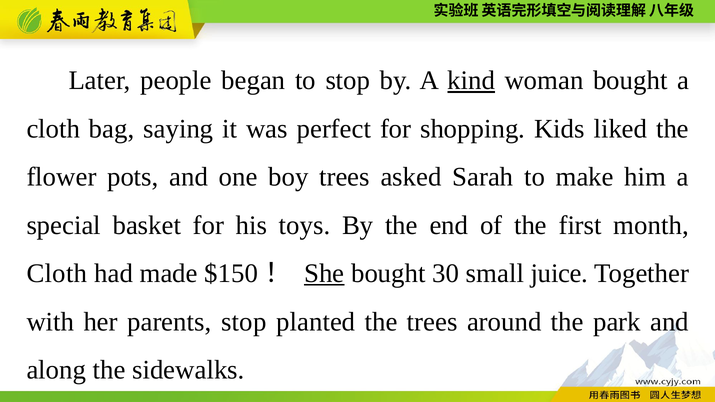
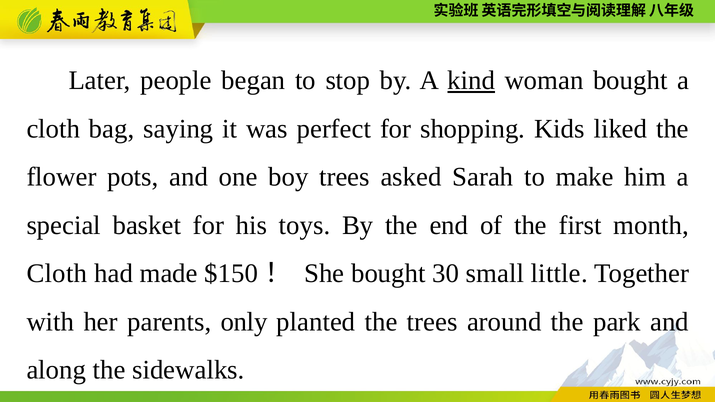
She underline: present -> none
juice: juice -> little
parents stop: stop -> only
